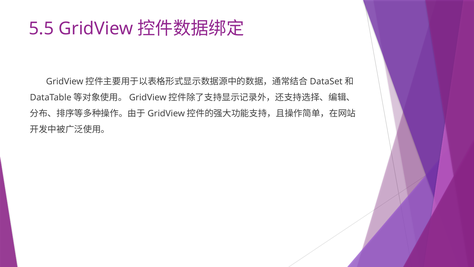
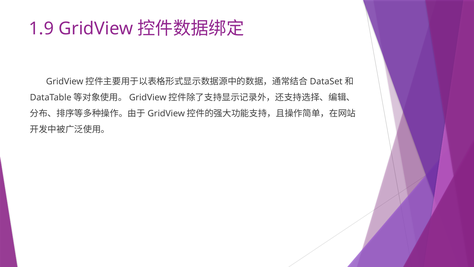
5.5: 5.5 -> 1.9
